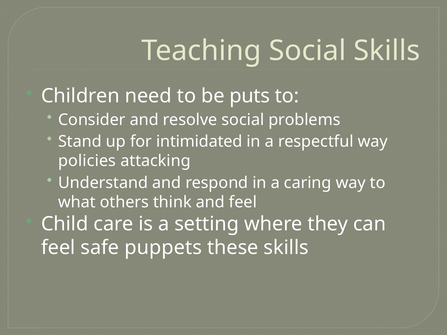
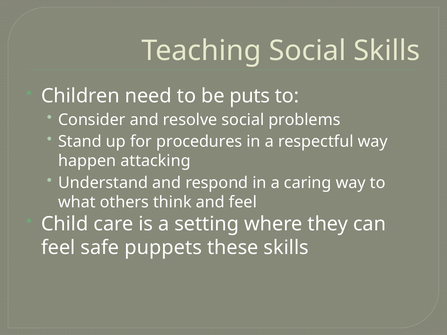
intimidated: intimidated -> procedures
policies: policies -> happen
